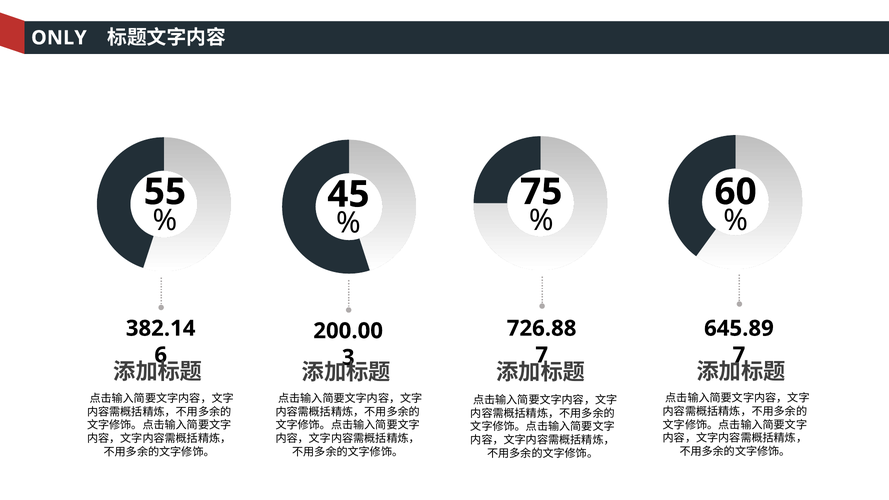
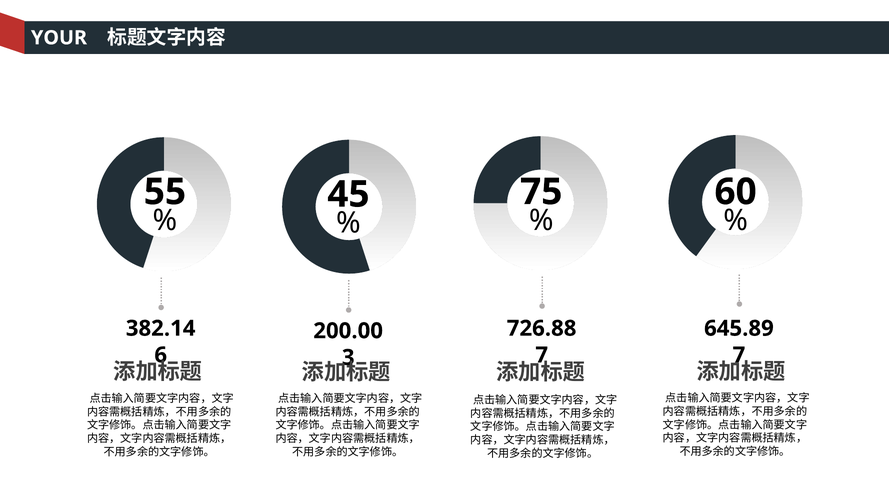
ONLY: ONLY -> YOUR
